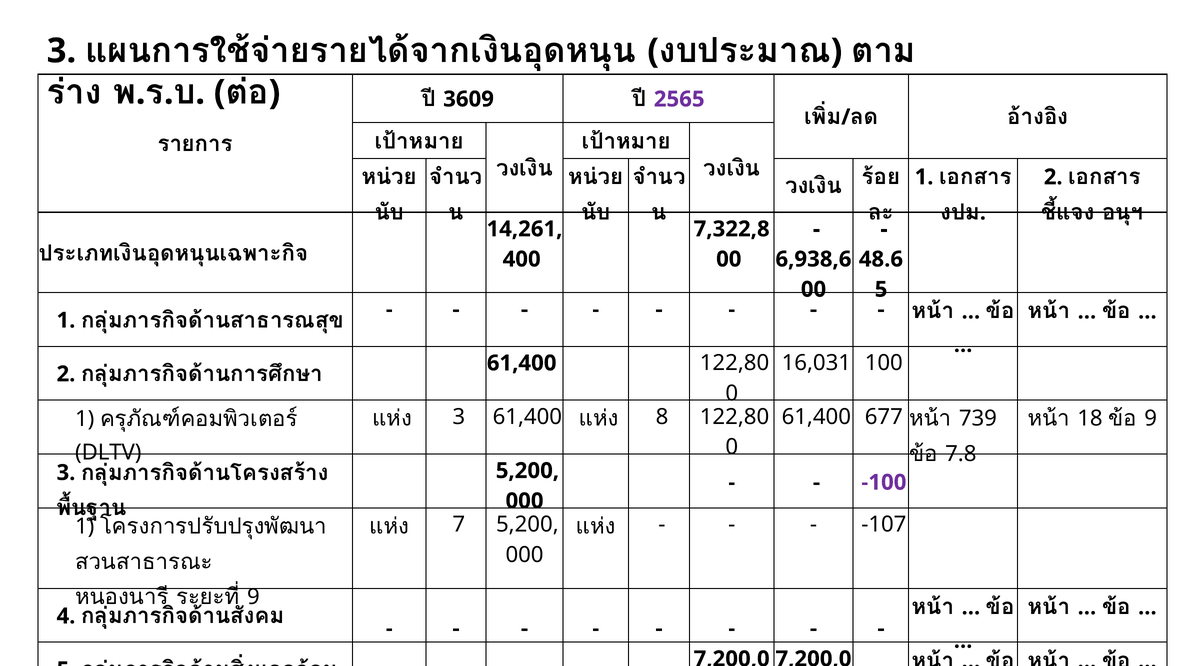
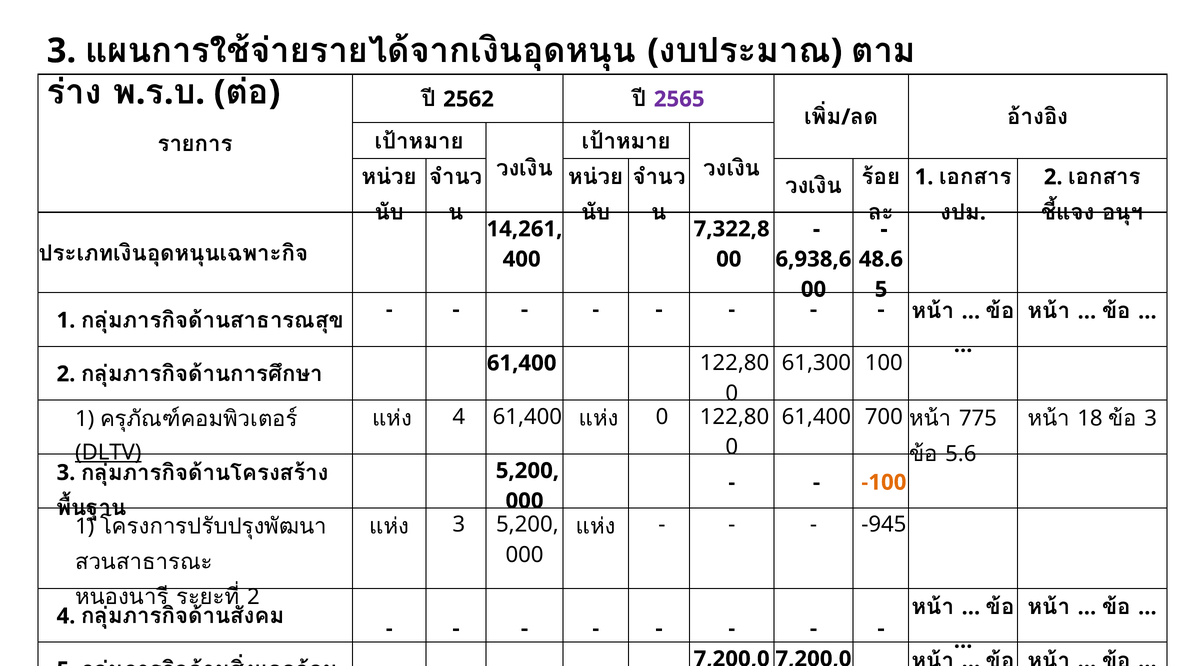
3609: 3609 -> 2562
16,031: 16,031 -> 61,300
677: 677 -> 700
739: 739 -> 775
3 at (459, 417): 3 -> 4
8 at (662, 417): 8 -> 0
9 at (1151, 419): 9 -> 3
DLTV underline: none -> present
7.8: 7.8 -> 5.6
-100 colour: purple -> orange
7 at (459, 525): 7 -> 3
-107: -107 -> -945
9 at (253, 598): 9 -> 2
